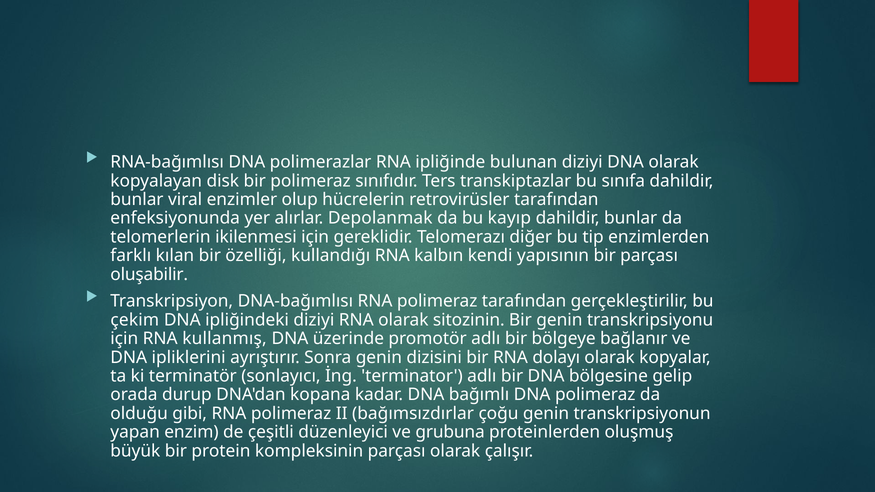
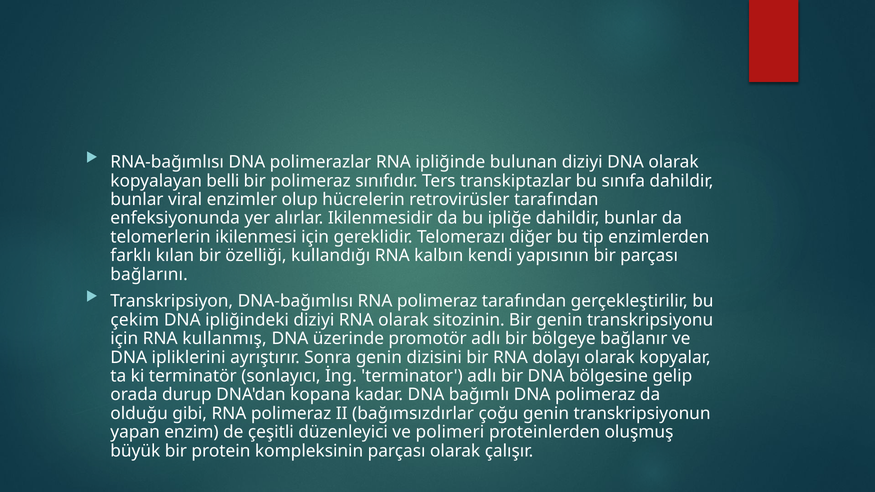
disk: disk -> belli
Depolanmak: Depolanmak -> Ikilenmesidir
kayıp: kayıp -> ipliğe
oluşabilir: oluşabilir -> bağlarını
grubuna: grubuna -> polimeri
